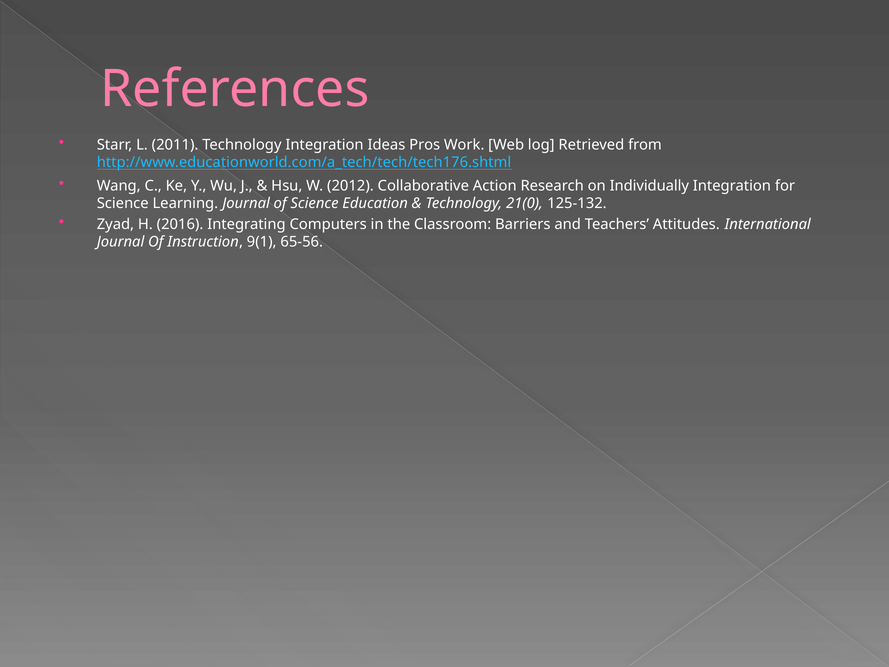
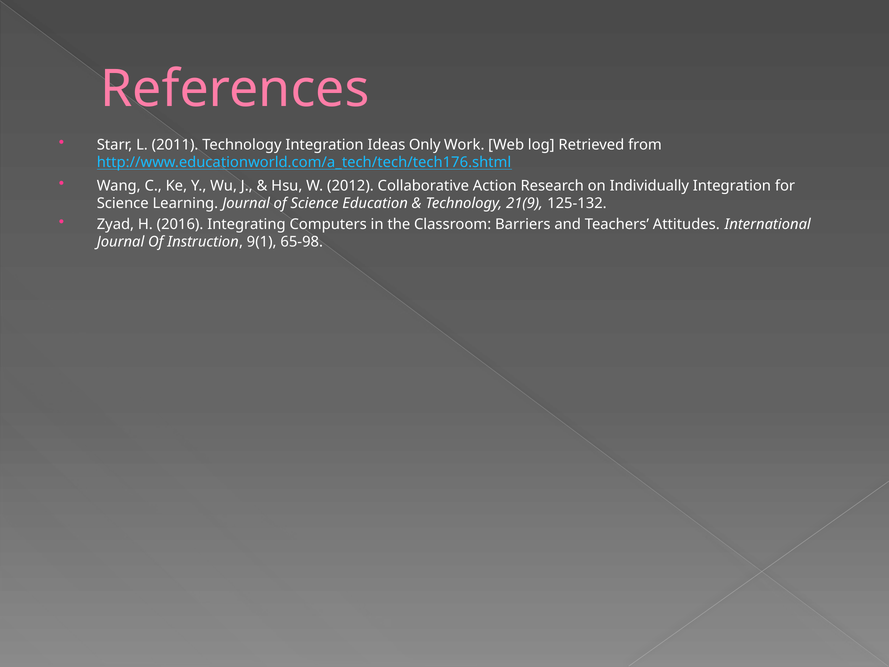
Pros: Pros -> Only
21(0: 21(0 -> 21(9
65-56: 65-56 -> 65-98
